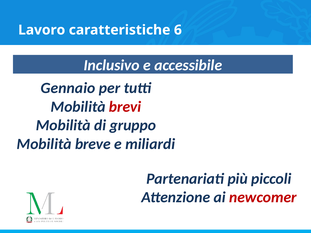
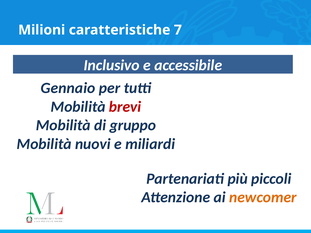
Lavoro: Lavoro -> Milioni
6: 6 -> 7
breve: breve -> nuovi
newcomer colour: red -> orange
